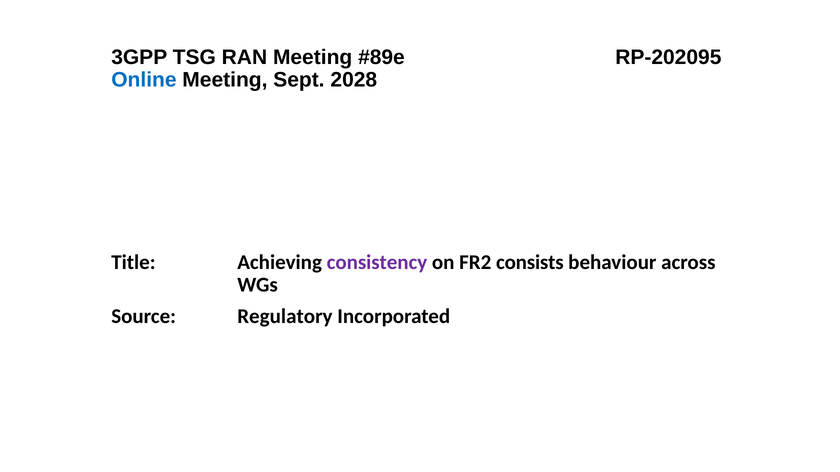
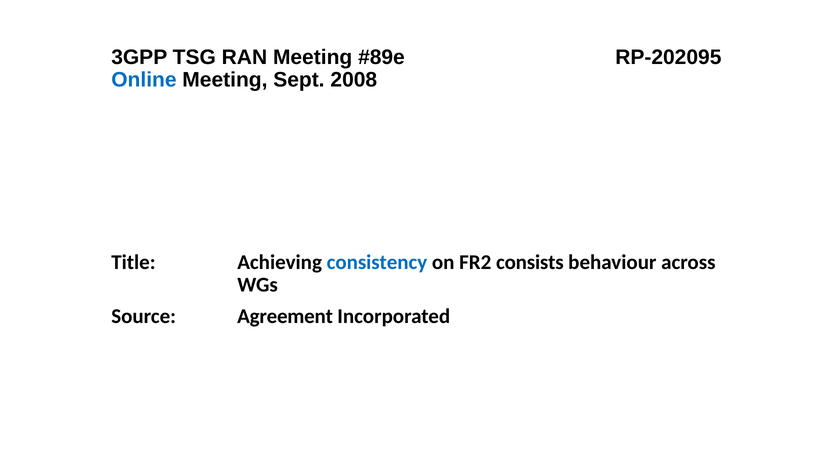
2028: 2028 -> 2008
consistency colour: purple -> blue
Regulatory: Regulatory -> Agreement
